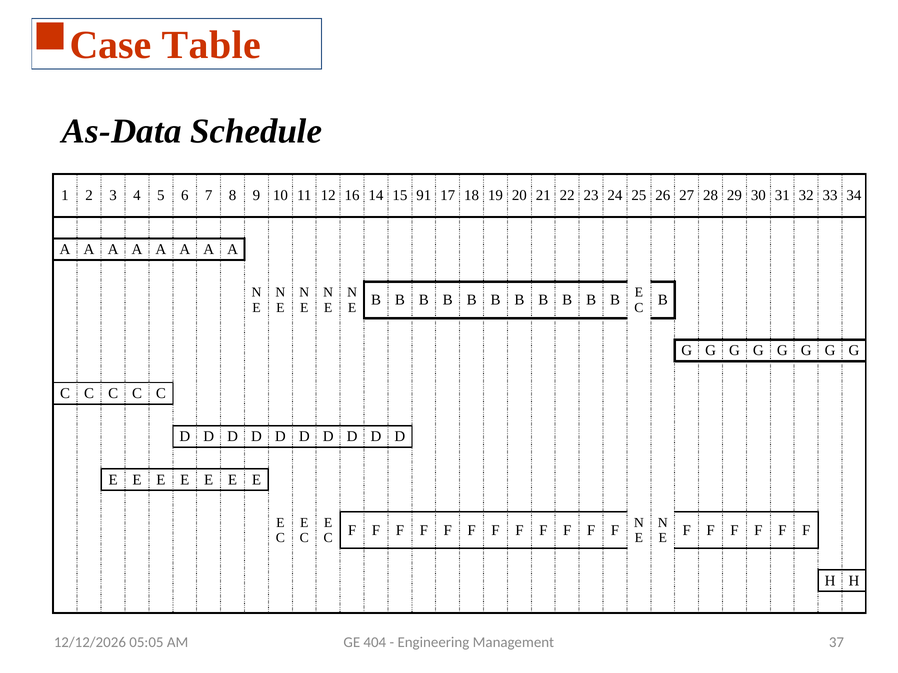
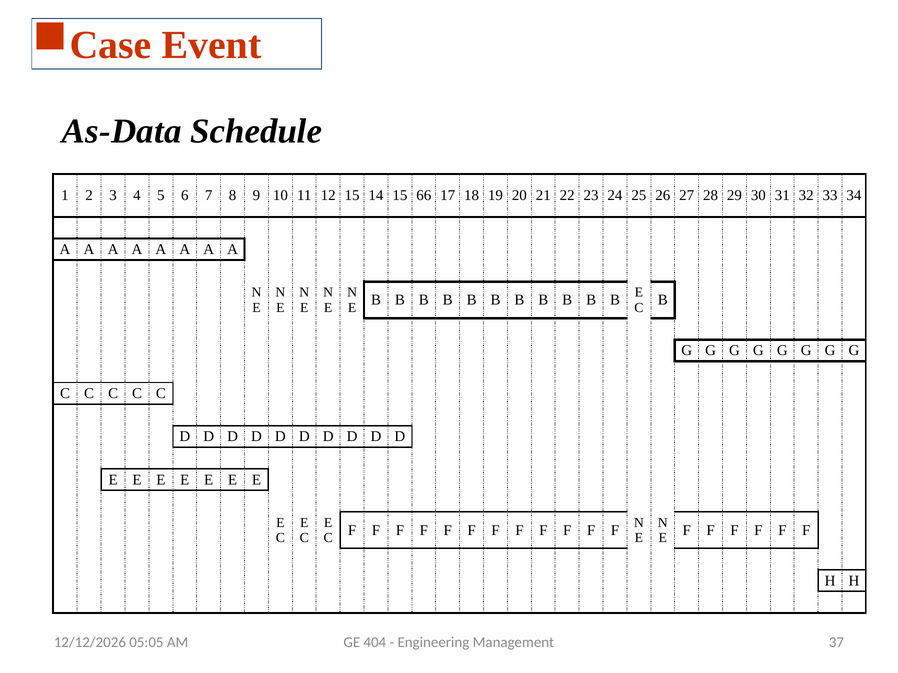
Table: Table -> Event
12 16: 16 -> 15
91: 91 -> 66
